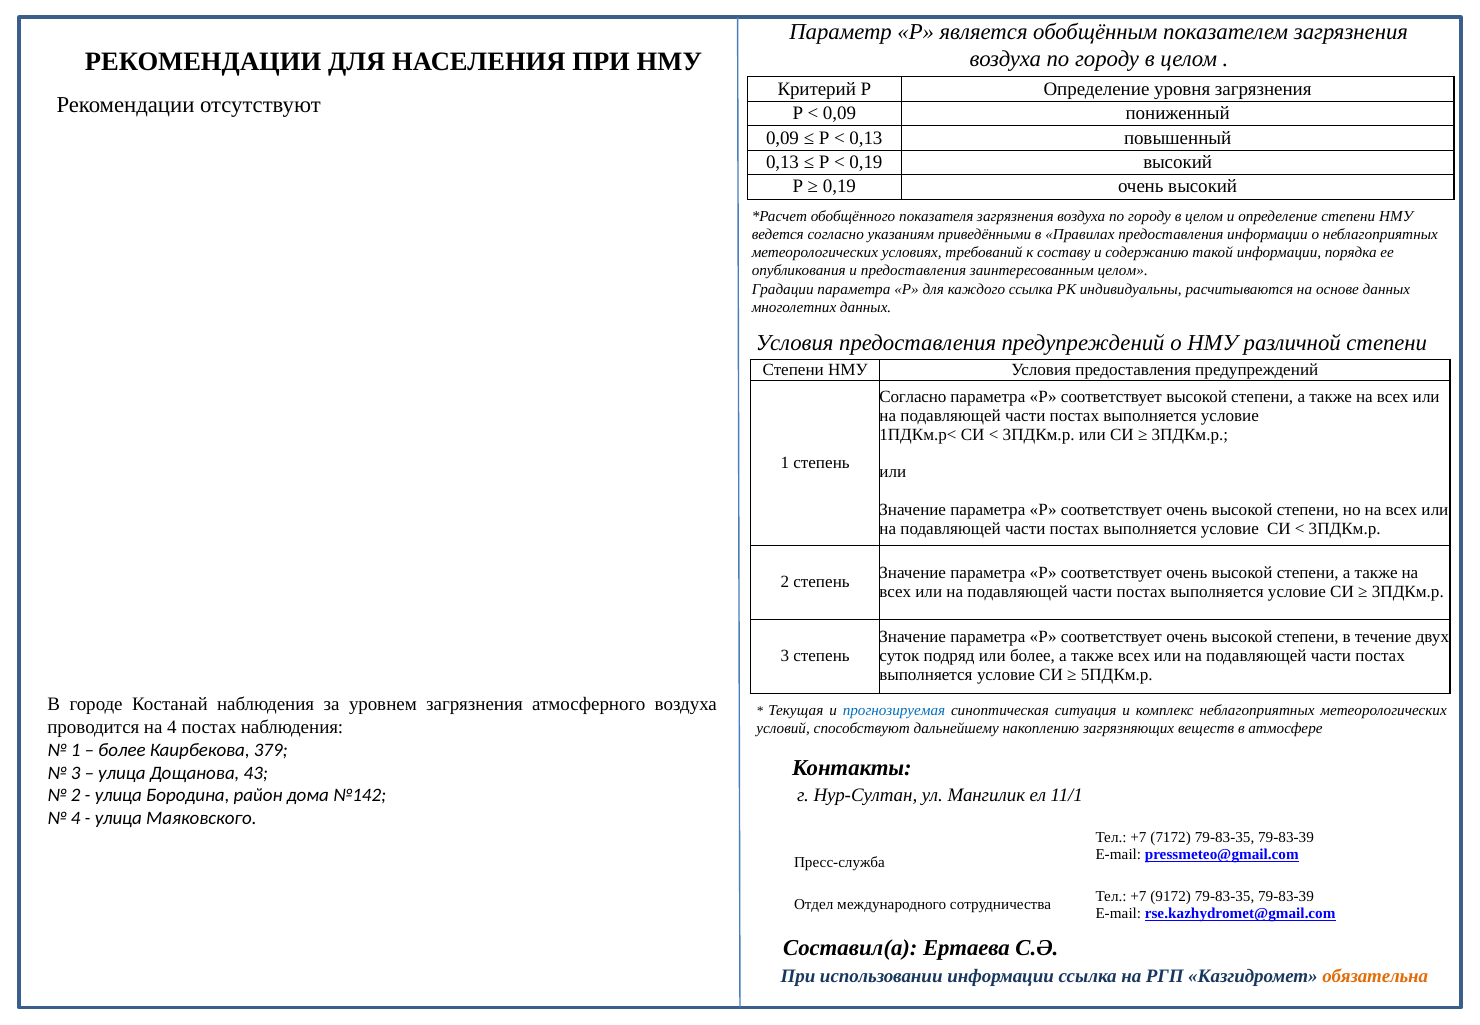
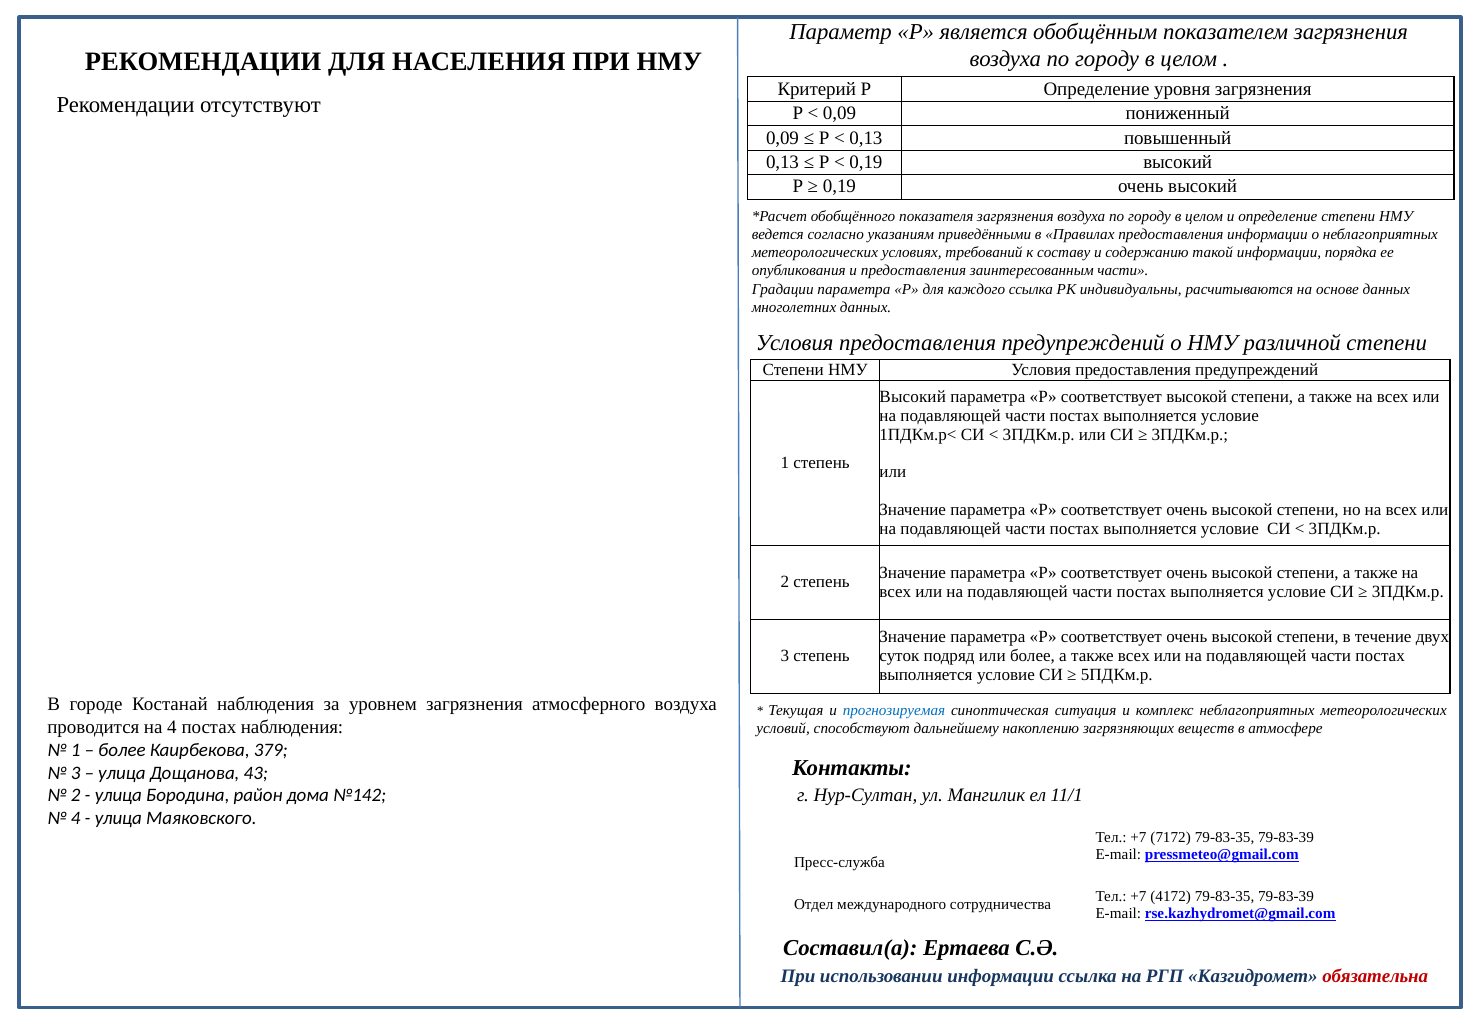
заинтересованным целом: целом -> части
Согласно at (913, 396): Согласно -> Высокий
9172: 9172 -> 4172
обязательна colour: orange -> red
